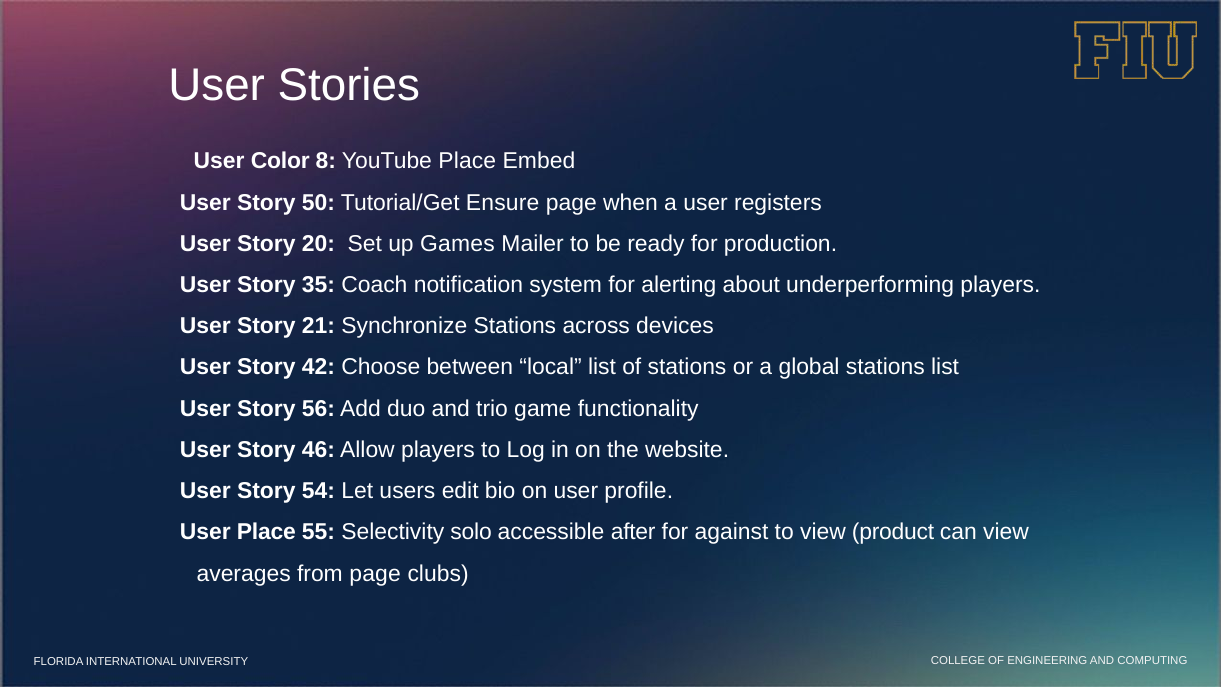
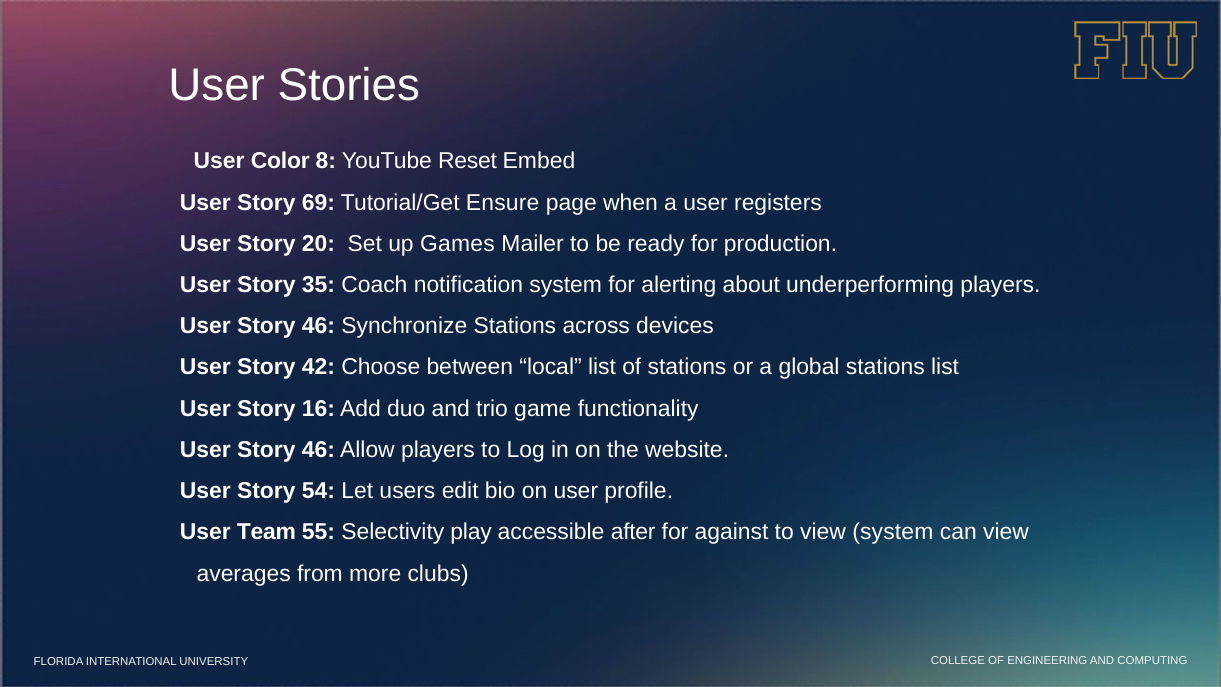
YouTube Place: Place -> Reset
50: 50 -> 69
21 at (318, 326): 21 -> 46
56: 56 -> 16
User Place: Place -> Team
solo: solo -> play
view product: product -> system
from page: page -> more
